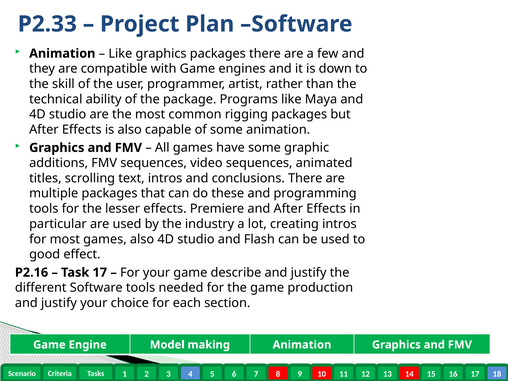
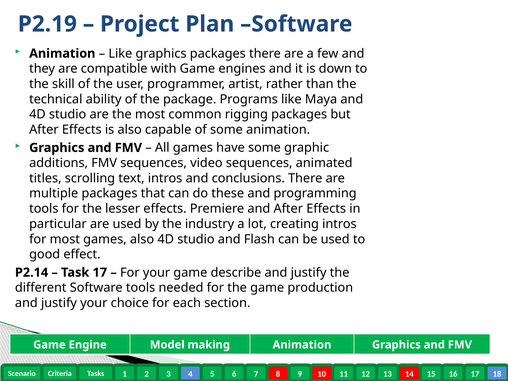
P2.33: P2.33 -> P2.19
P2.16: P2.16 -> P2.14
